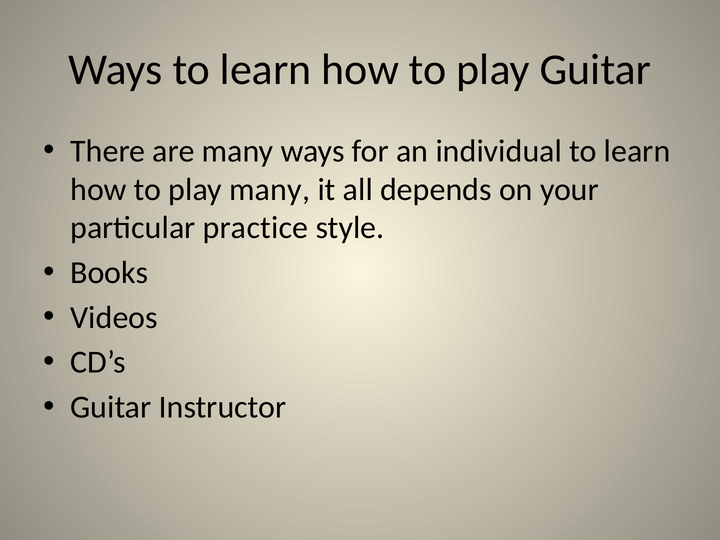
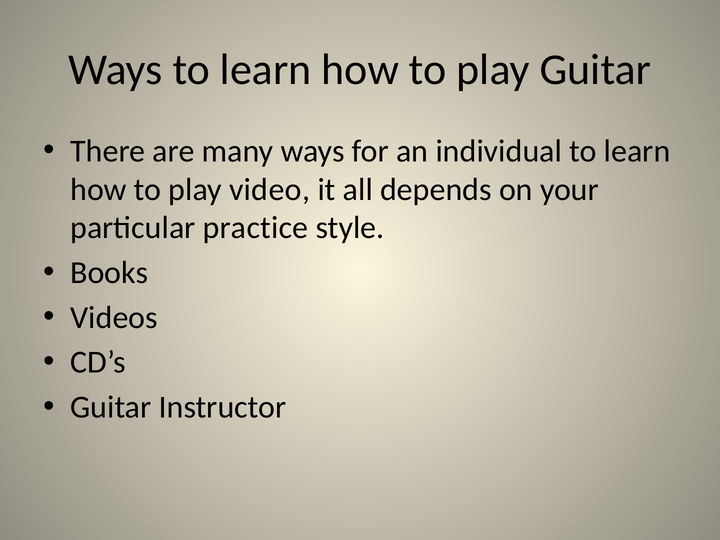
play many: many -> video
